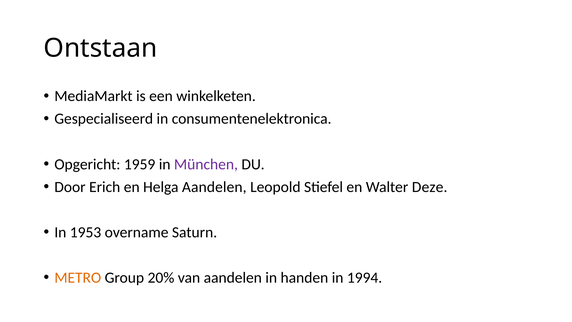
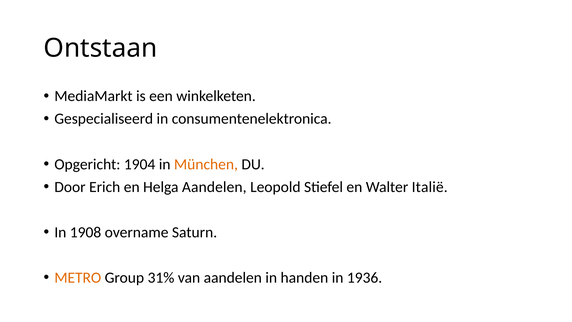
1959: 1959 -> 1904
München colour: purple -> orange
Deze: Deze -> Italië
1953: 1953 -> 1908
20%: 20% -> 31%
1994: 1994 -> 1936
